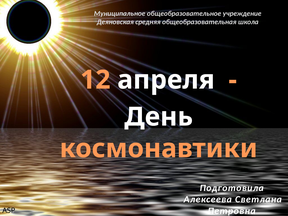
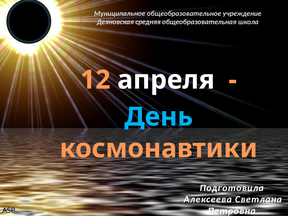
День colour: white -> light blue
